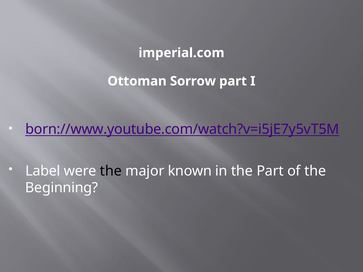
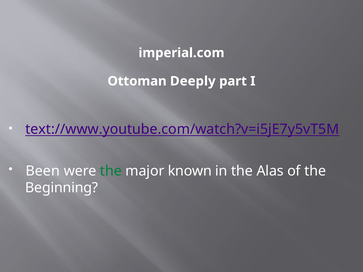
Sorrow: Sorrow -> Deeply
born://www.youtube.com/watch?v=i5jE7y5vT5M: born://www.youtube.com/watch?v=i5jE7y5vT5M -> text://www.youtube.com/watch?v=i5jE7y5vT5M
Label: Label -> Been
the at (111, 171) colour: black -> green
the Part: Part -> Alas
